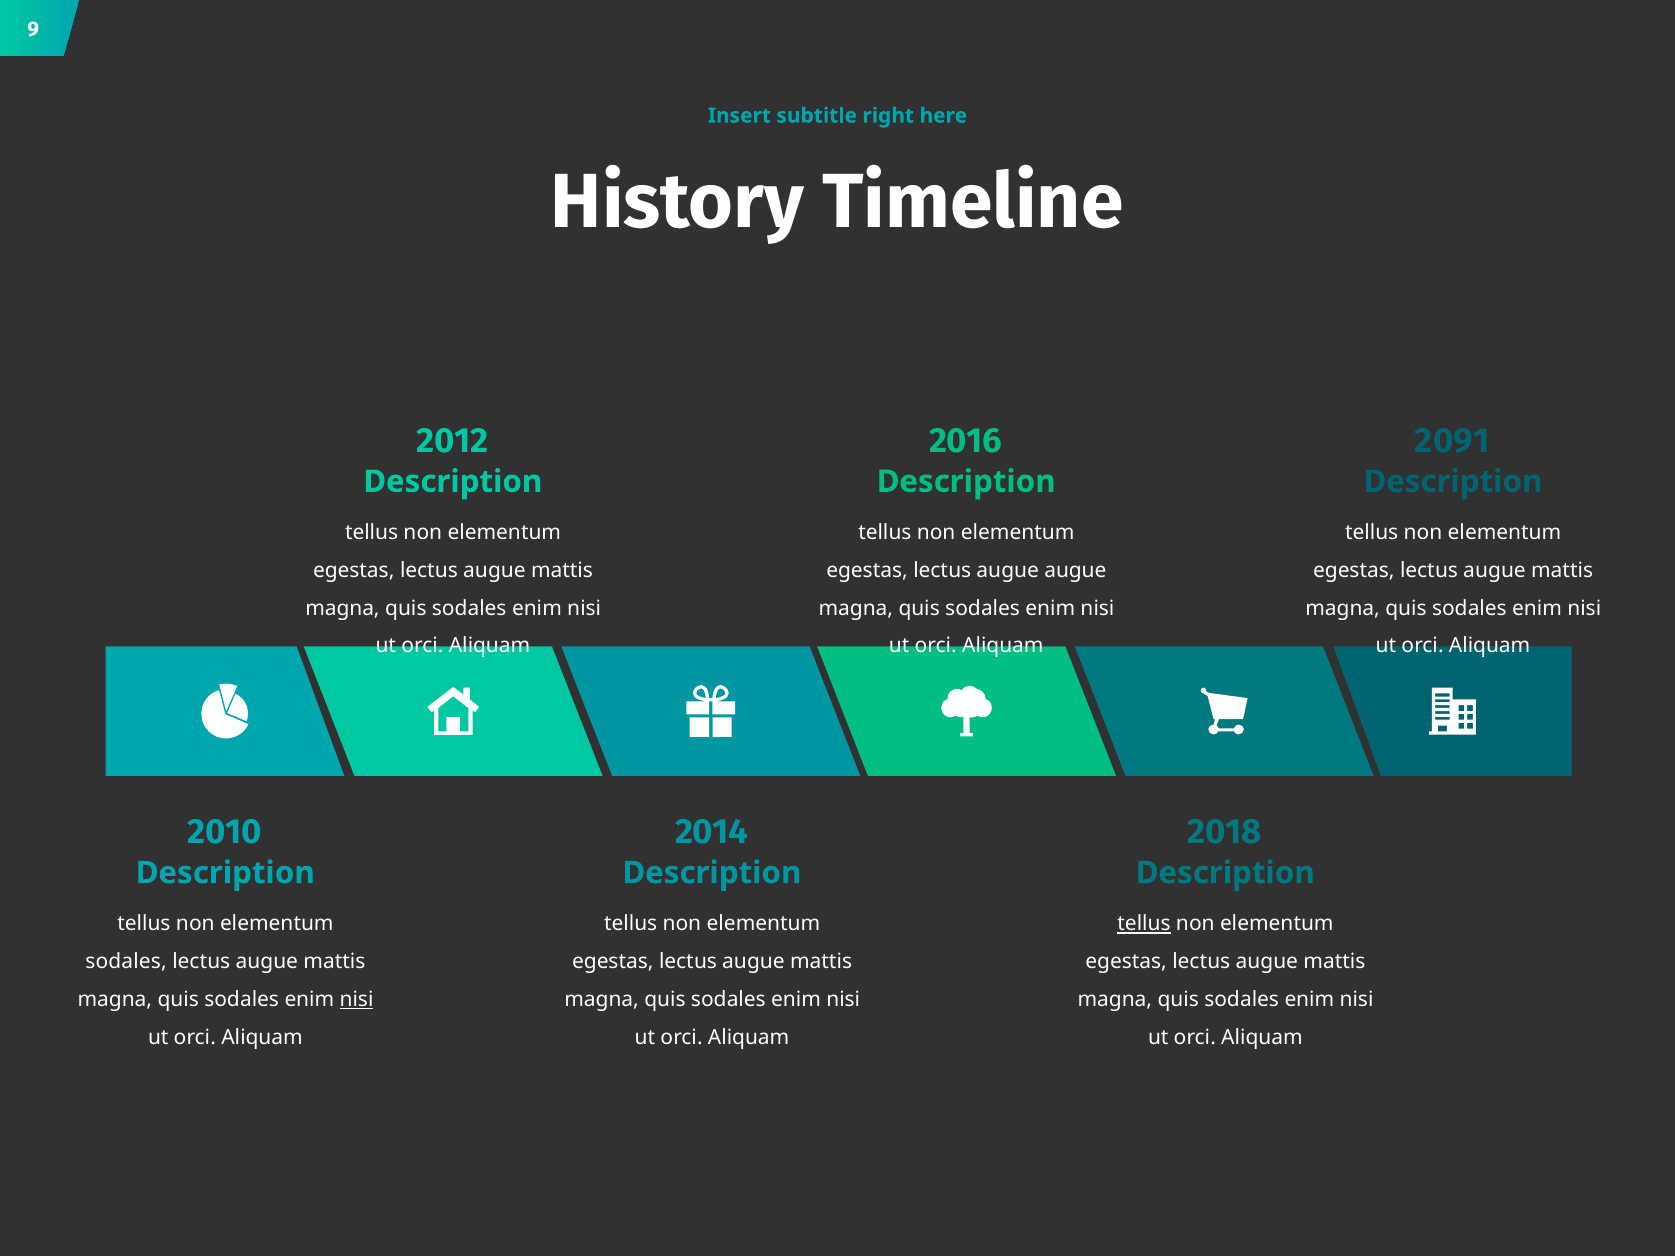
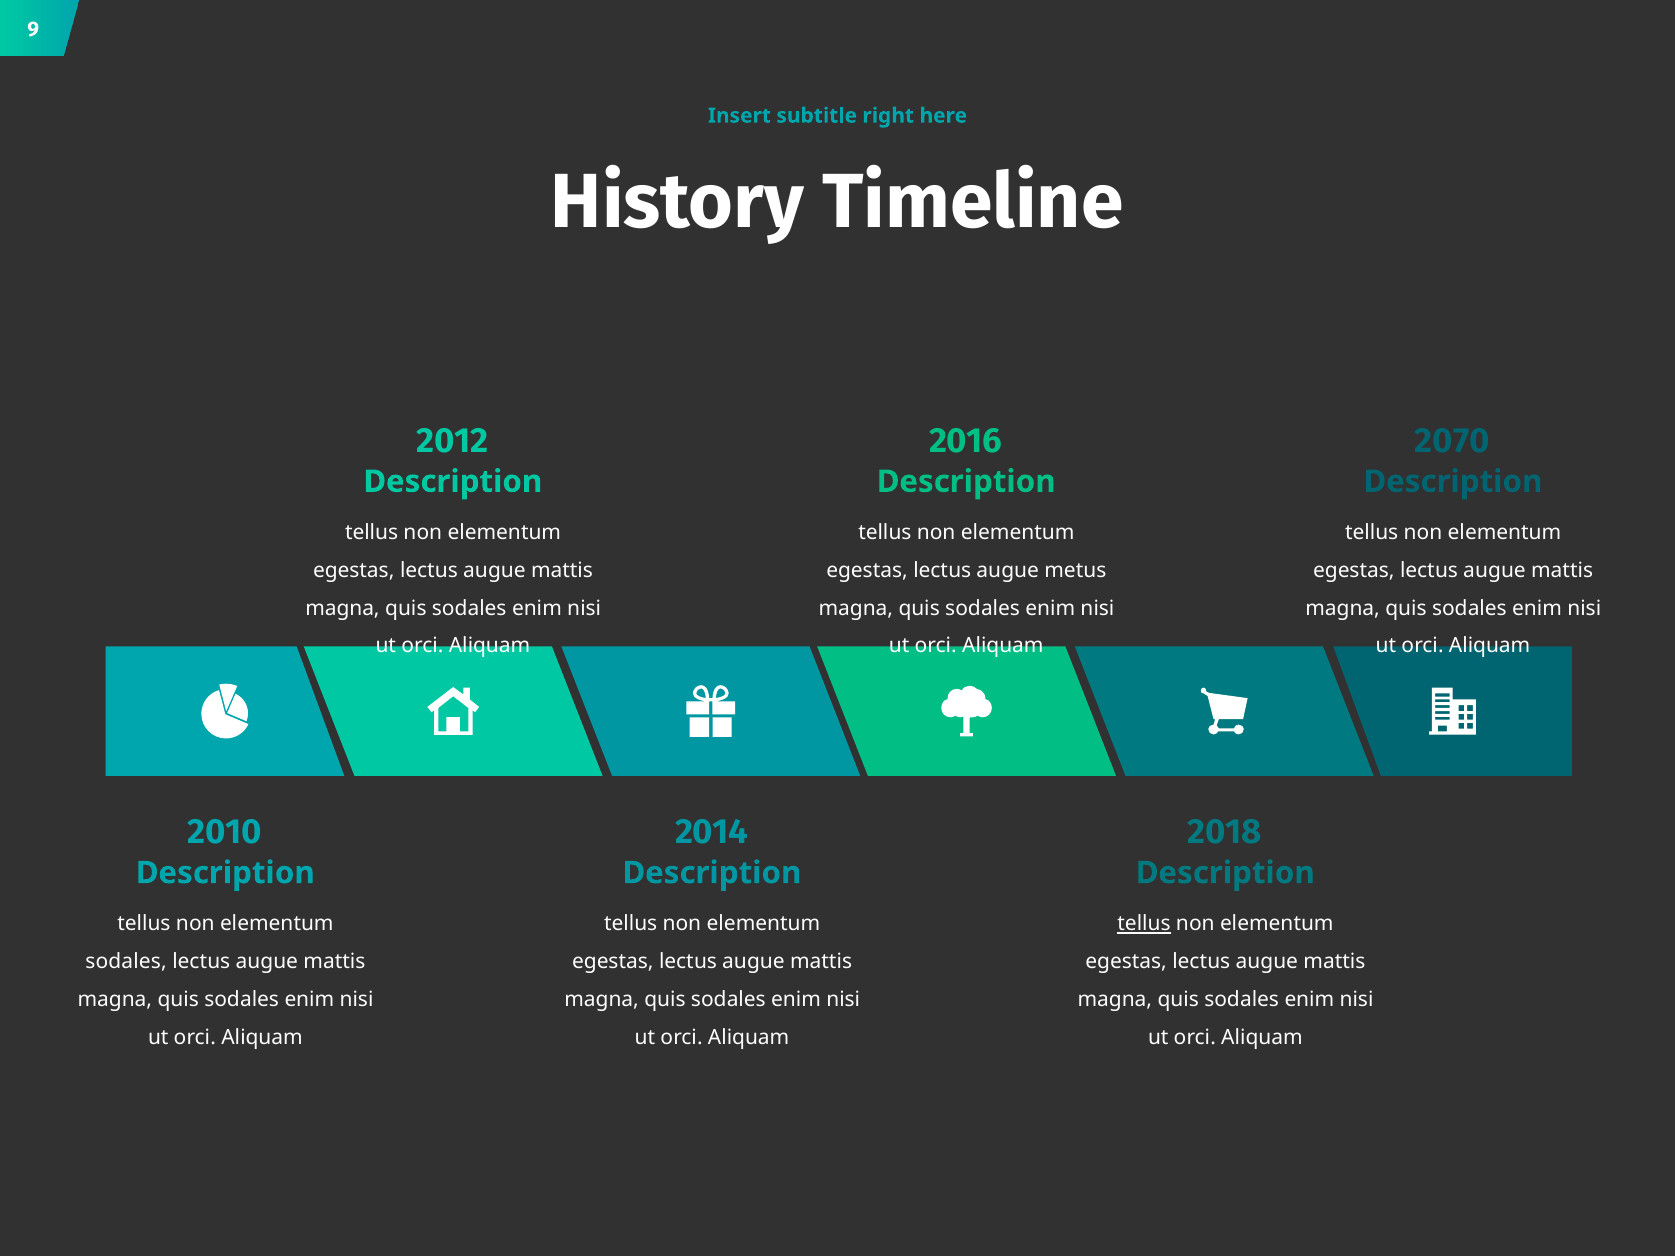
2091: 2091 -> 2070
augue augue: augue -> metus
nisi at (357, 1000) underline: present -> none
